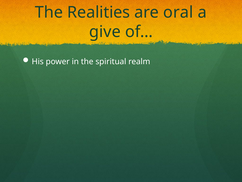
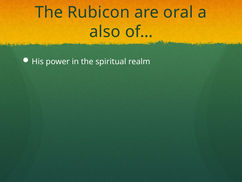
Realities: Realities -> Rubicon
give: give -> also
